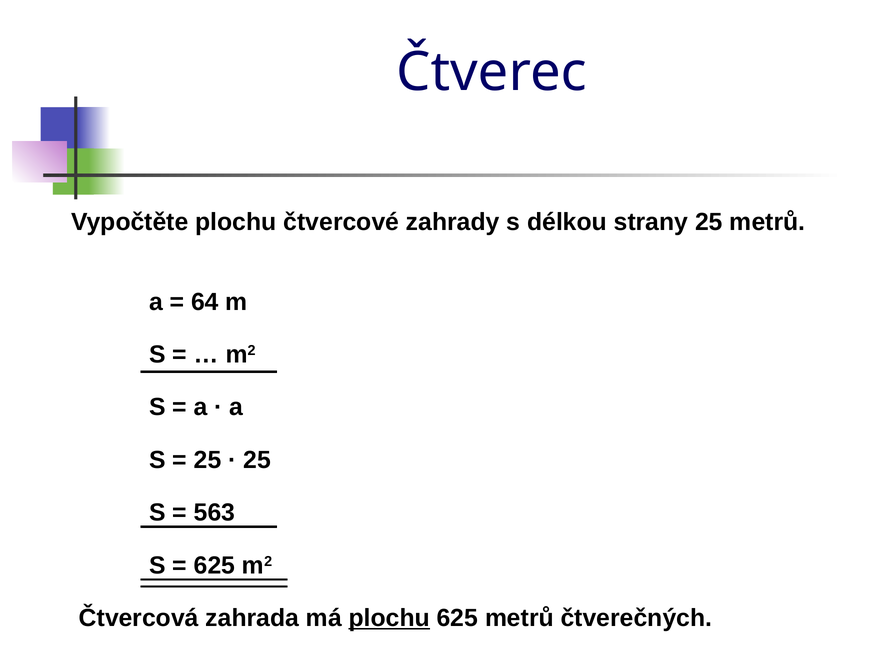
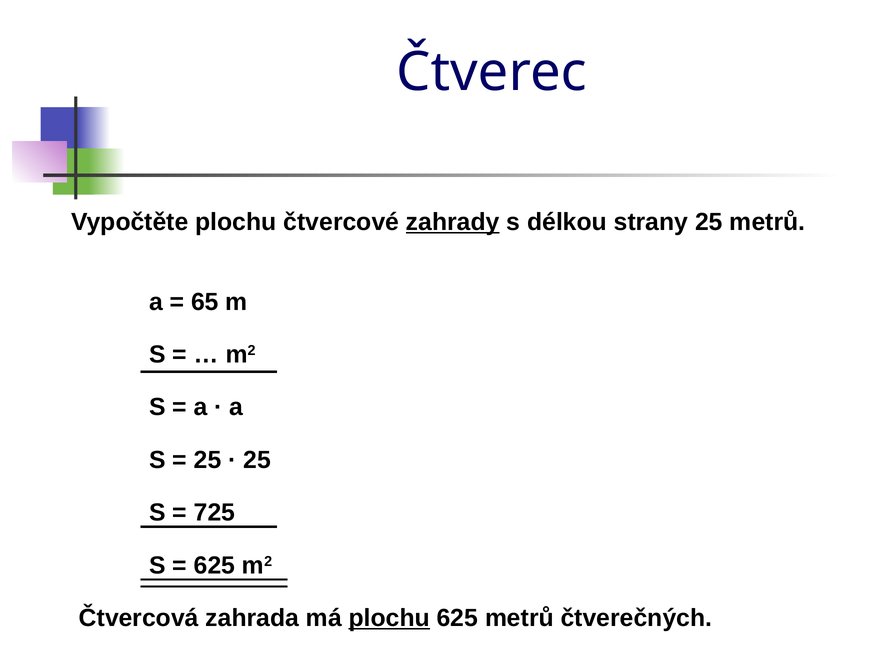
zahrady underline: none -> present
64: 64 -> 65
563: 563 -> 725
